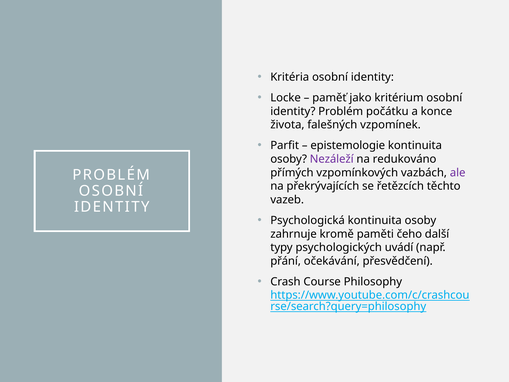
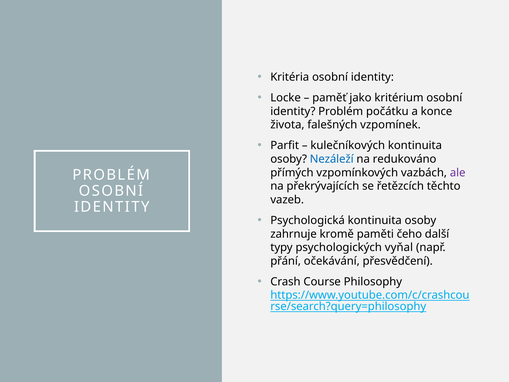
epistemologie: epistemologie -> kulečníkových
Nezáleží colour: purple -> blue
uvádí: uvádí -> vyňal
